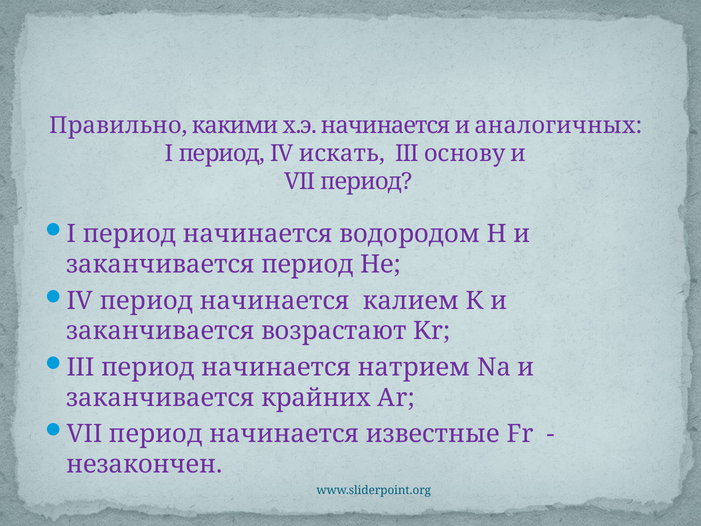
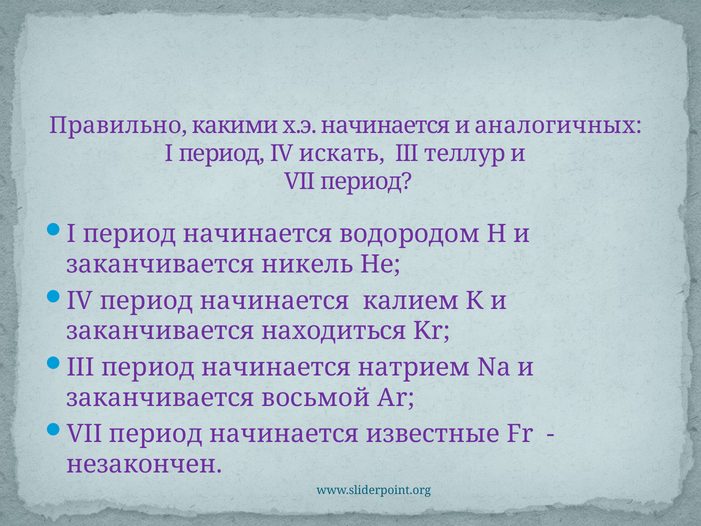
основу: основу -> теллур
заканчивается период: период -> никель
возрастают: возрастают -> находиться
крайних: крайних -> восьмой
